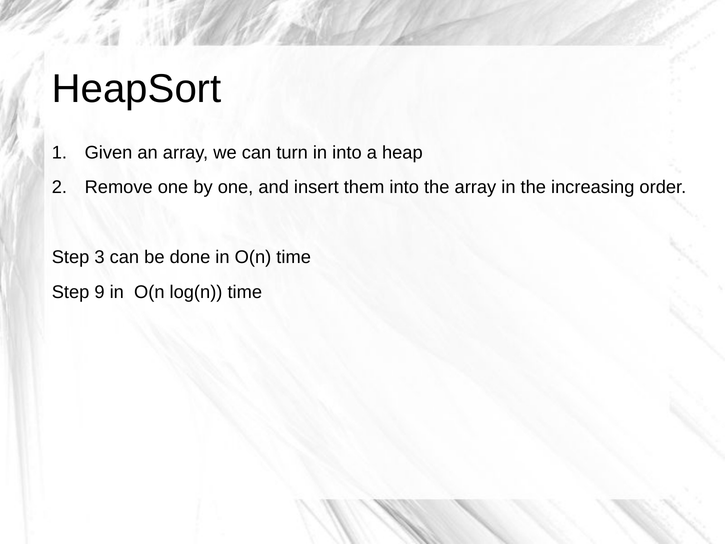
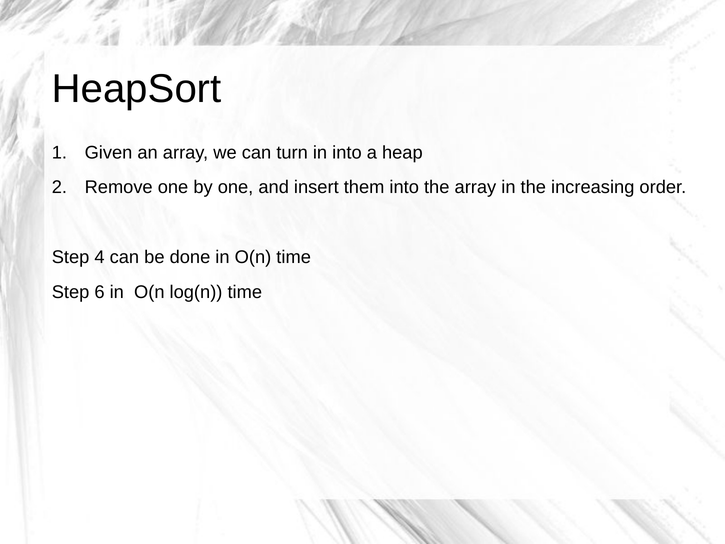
3: 3 -> 4
9: 9 -> 6
